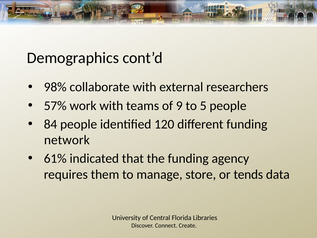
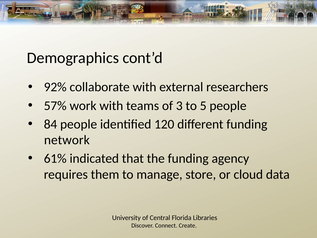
98%: 98% -> 92%
9: 9 -> 3
tends: tends -> cloud
